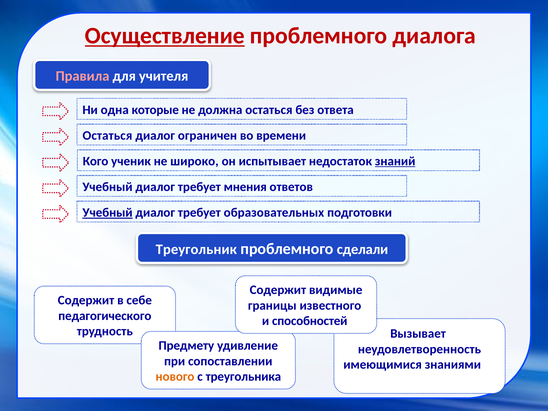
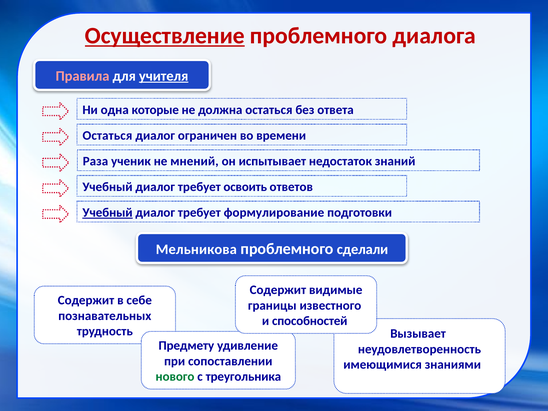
учителя underline: none -> present
Кого: Кого -> Раза
широко: широко -> мнений
знаний underline: present -> none
мнения: мнения -> освоить
образовательных: образовательных -> формулирование
Треугольник: Треугольник -> Мельникова
педагогического: педагогического -> познавательных
нового colour: orange -> green
